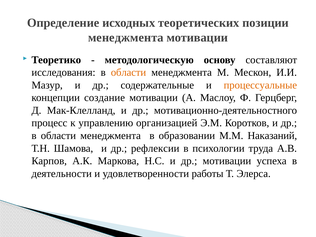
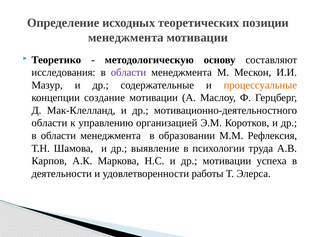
области at (129, 72) colour: orange -> purple
процесс at (49, 123): процесс -> области
Наказаний: Наказаний -> Рефлексия
рефлексии: рефлексии -> выявление
